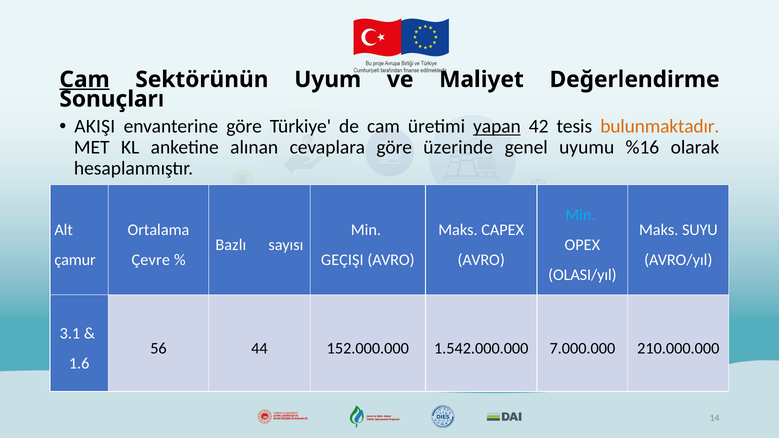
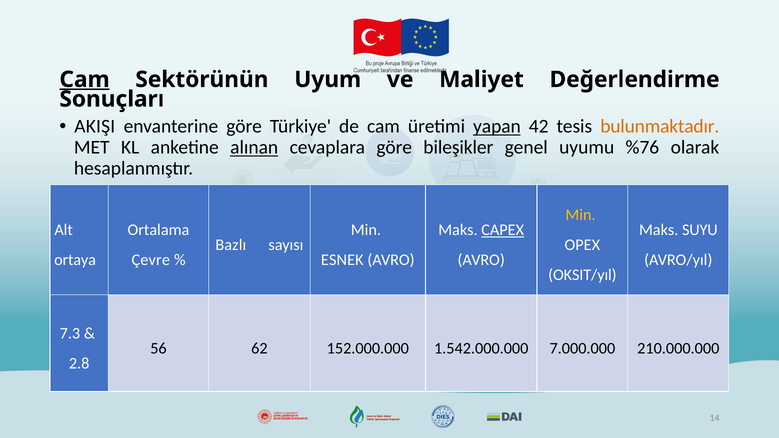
alınan underline: none -> present
üzerinde: üzerinde -> bileşikler
%16: %16 -> %76
Min at (581, 215) colour: light blue -> yellow
CAPEX underline: none -> present
çamur: çamur -> ortaya
GEÇIŞI: GEÇIŞI -> ESNEK
OLASI/yıl: OLASI/yıl -> OKSIT/yıl
3.1: 3.1 -> 7.3
44: 44 -> 62
1.6: 1.6 -> 2.8
